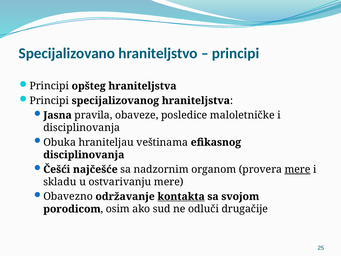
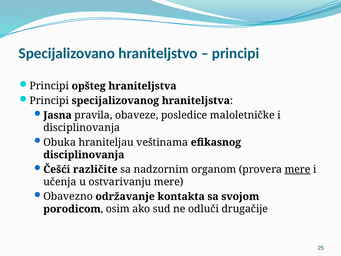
najčešće: najčešće -> različite
skladu: skladu -> učenja
kontakta underline: present -> none
